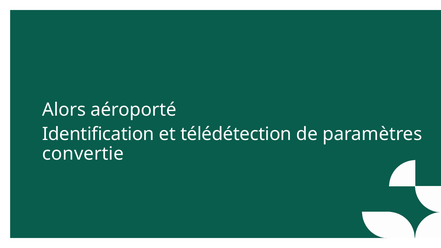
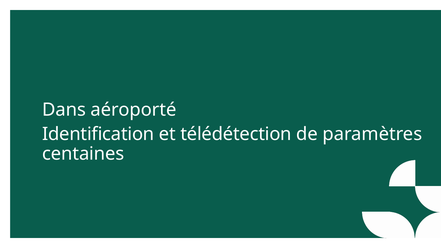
Alors: Alors -> Dans
convertie: convertie -> centaines
